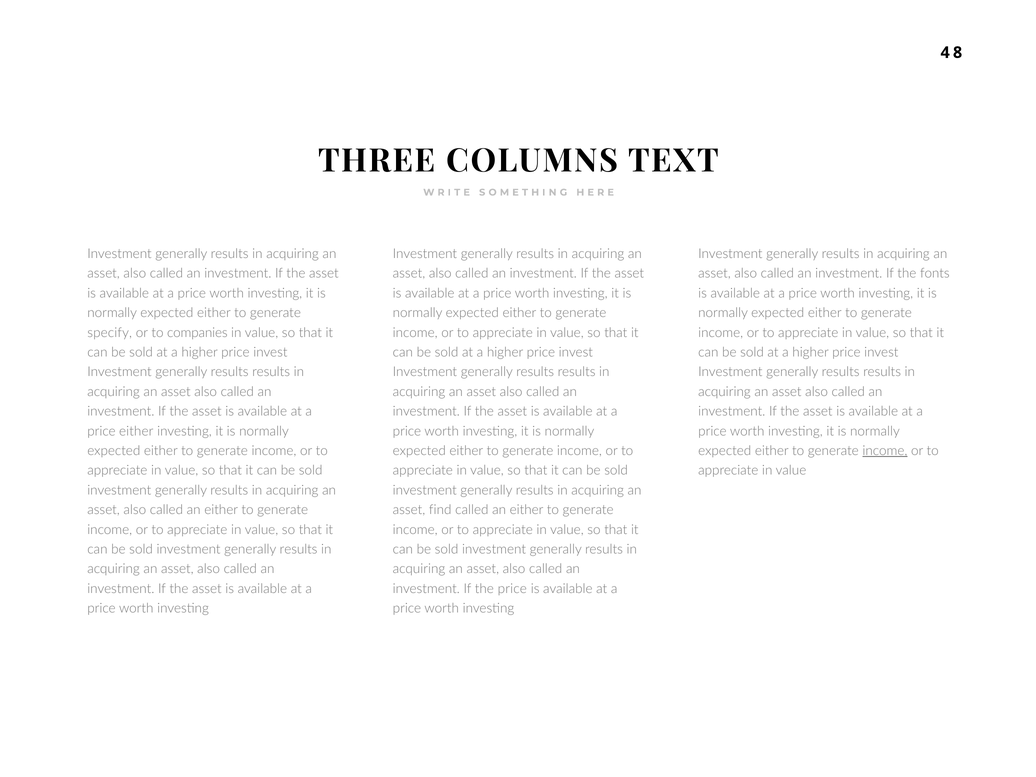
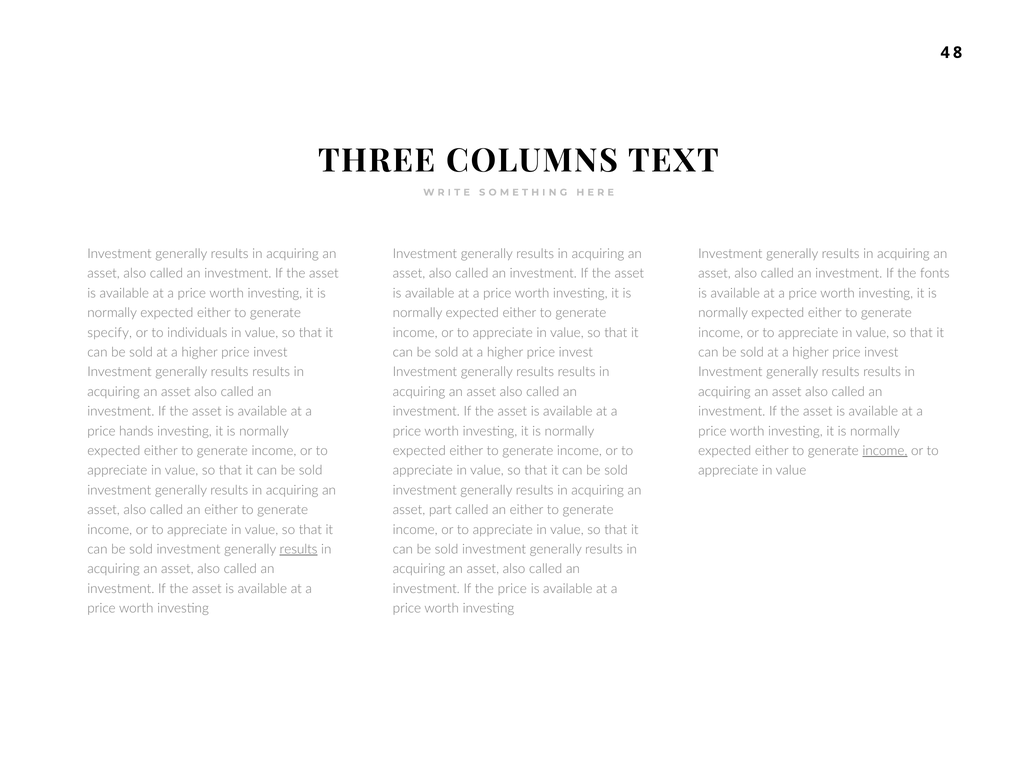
companies: companies -> individuals
price either: either -> hands
find: find -> part
results at (299, 549) underline: none -> present
